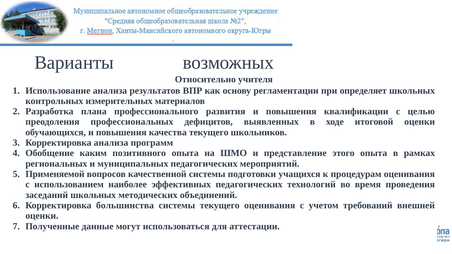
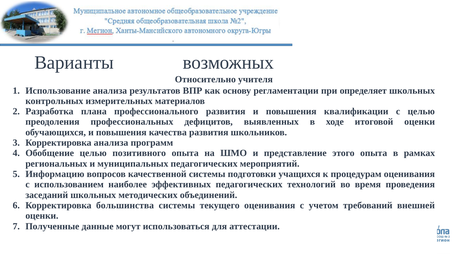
качества текущего: текущего -> развития
Обобщение каким: каким -> целью
Применяемой: Применяемой -> Информацию
